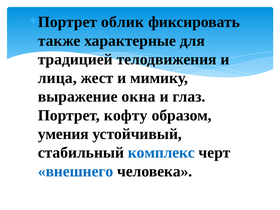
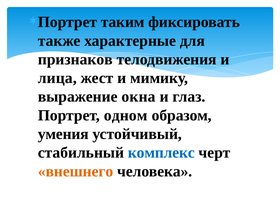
облик: облик -> таким
традицией: традицией -> признаков
кофту: кофту -> одном
внешнего colour: blue -> orange
